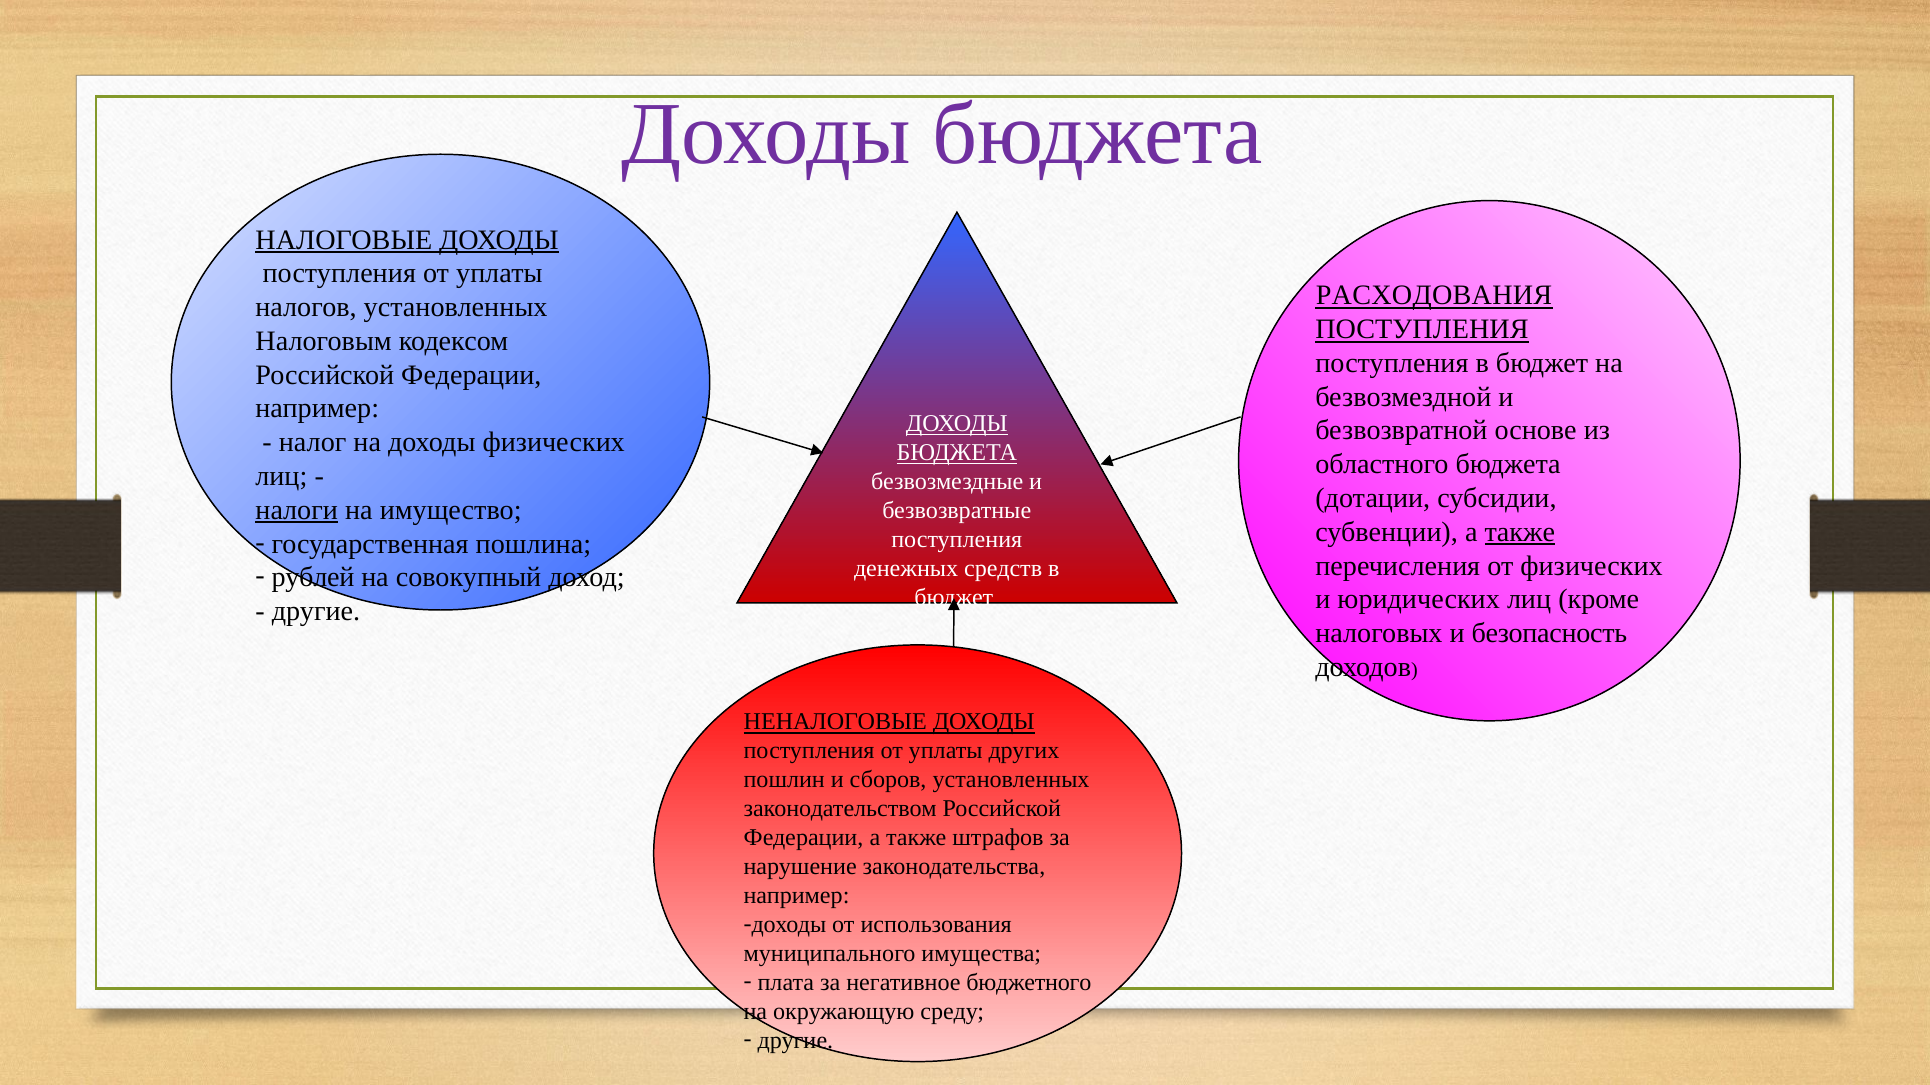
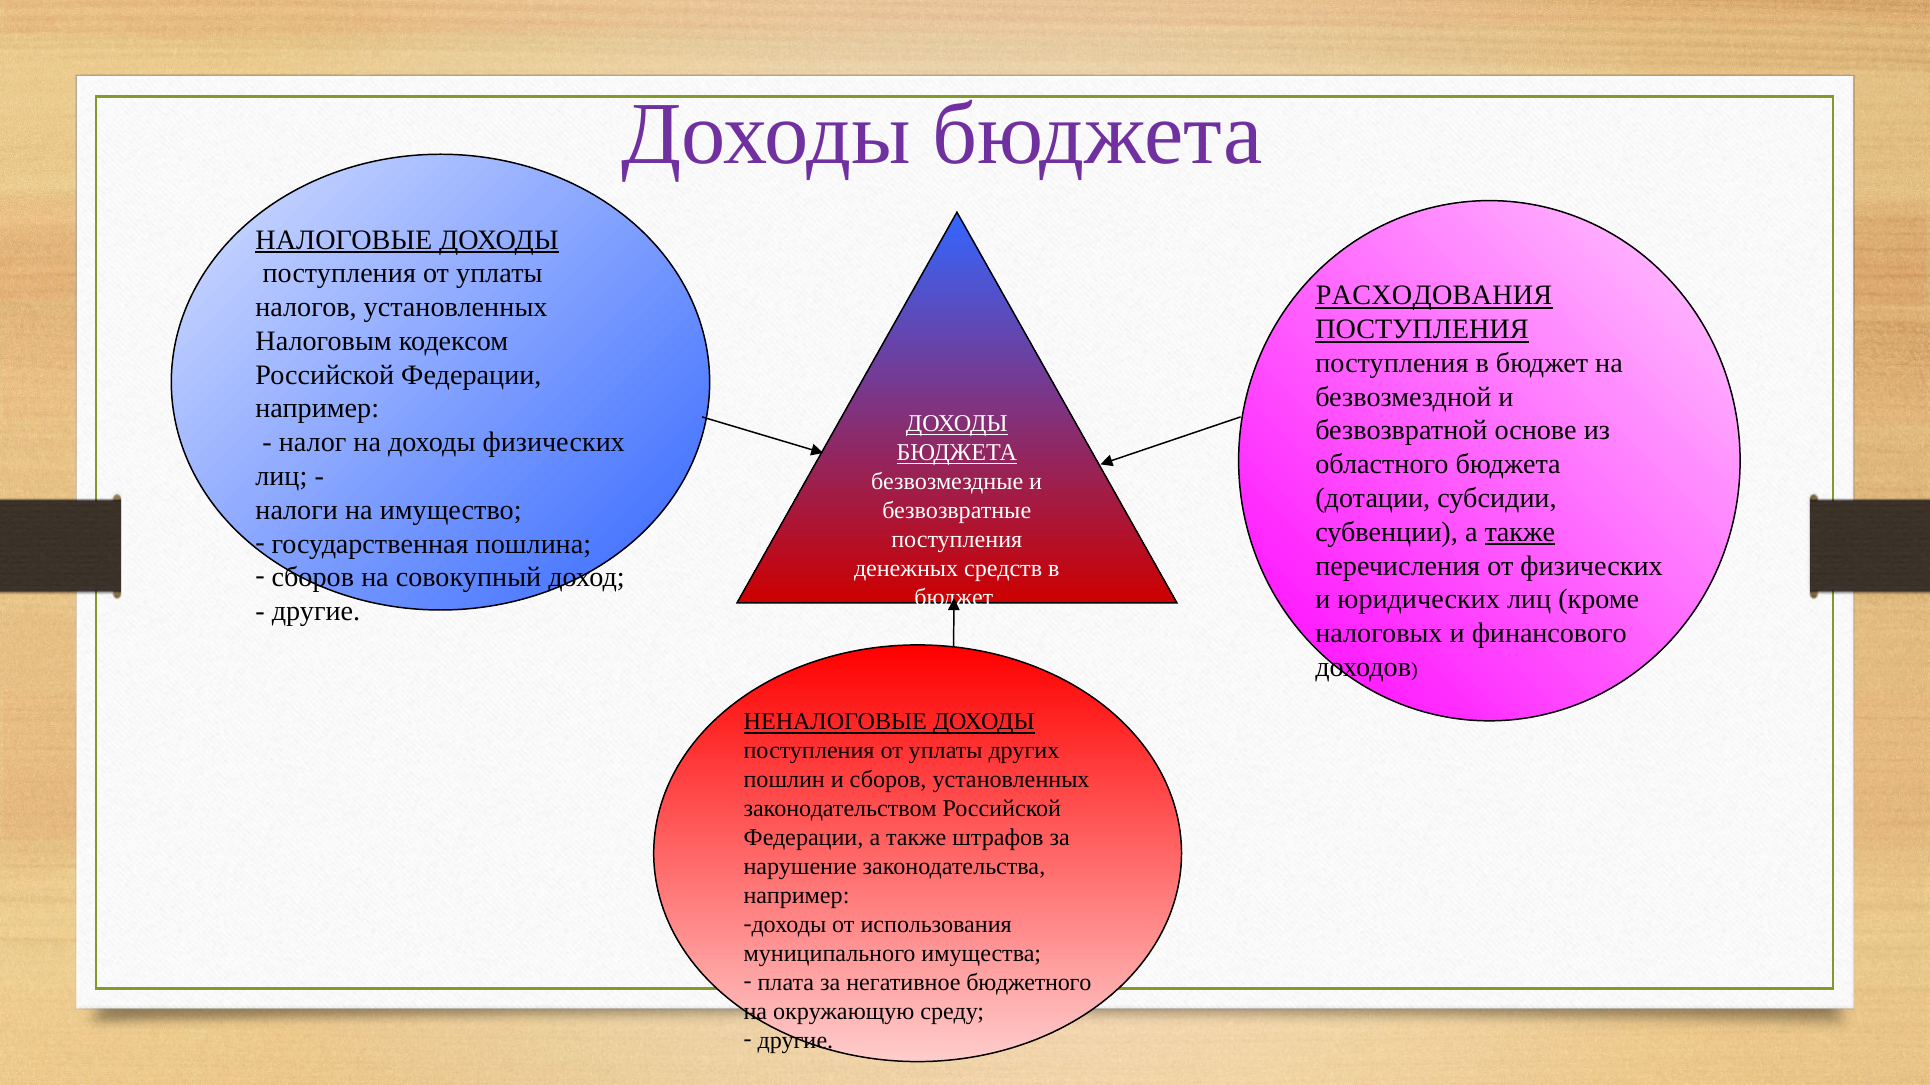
налоги underline: present -> none
рублей at (313, 578): рублей -> сборов
безопасность: безопасность -> финансового
